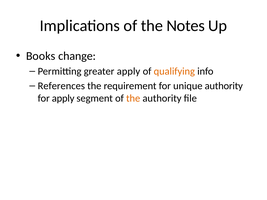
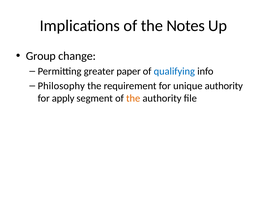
Books: Books -> Group
greater apply: apply -> paper
qualifying colour: orange -> blue
References: References -> Philosophy
